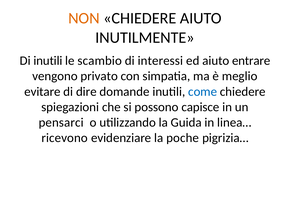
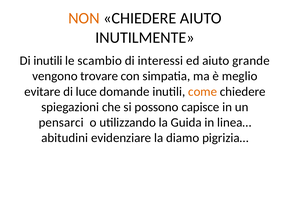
entrare: entrare -> grande
privato: privato -> trovare
dire: dire -> luce
come colour: blue -> orange
ricevono: ricevono -> abitudini
poche: poche -> diamo
